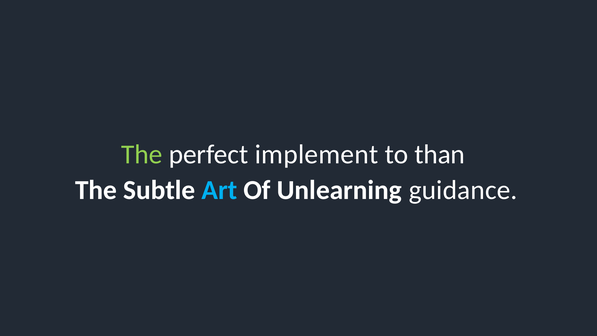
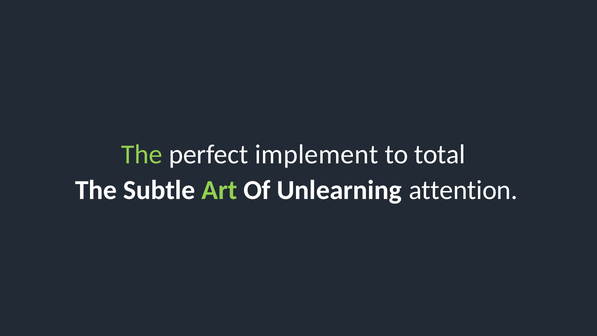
than: than -> total
Art colour: light blue -> light green
guidance: guidance -> attention
